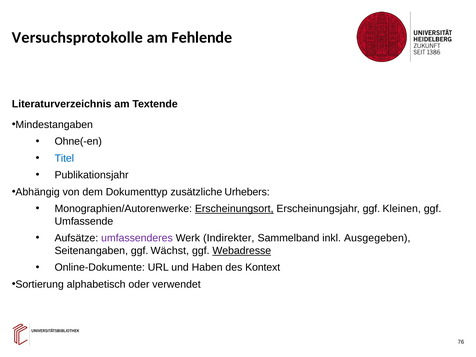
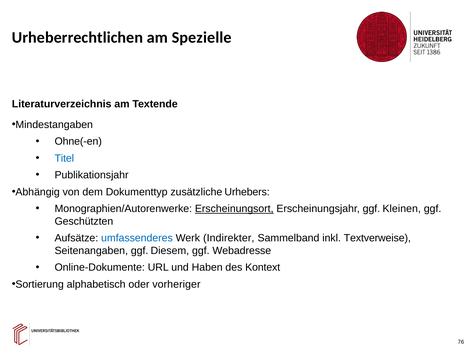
Versuchsprotokolle: Versuchsprotokolle -> Urheberrechtlichen
Fehlende: Fehlende -> Spezielle
Umfassende: Umfassende -> Geschützten
umfassenderes colour: purple -> blue
Ausgegeben: Ausgegeben -> Textverweise
Wächst: Wächst -> Diesem
Webadresse underline: present -> none
verwendet: verwendet -> vorheriger
